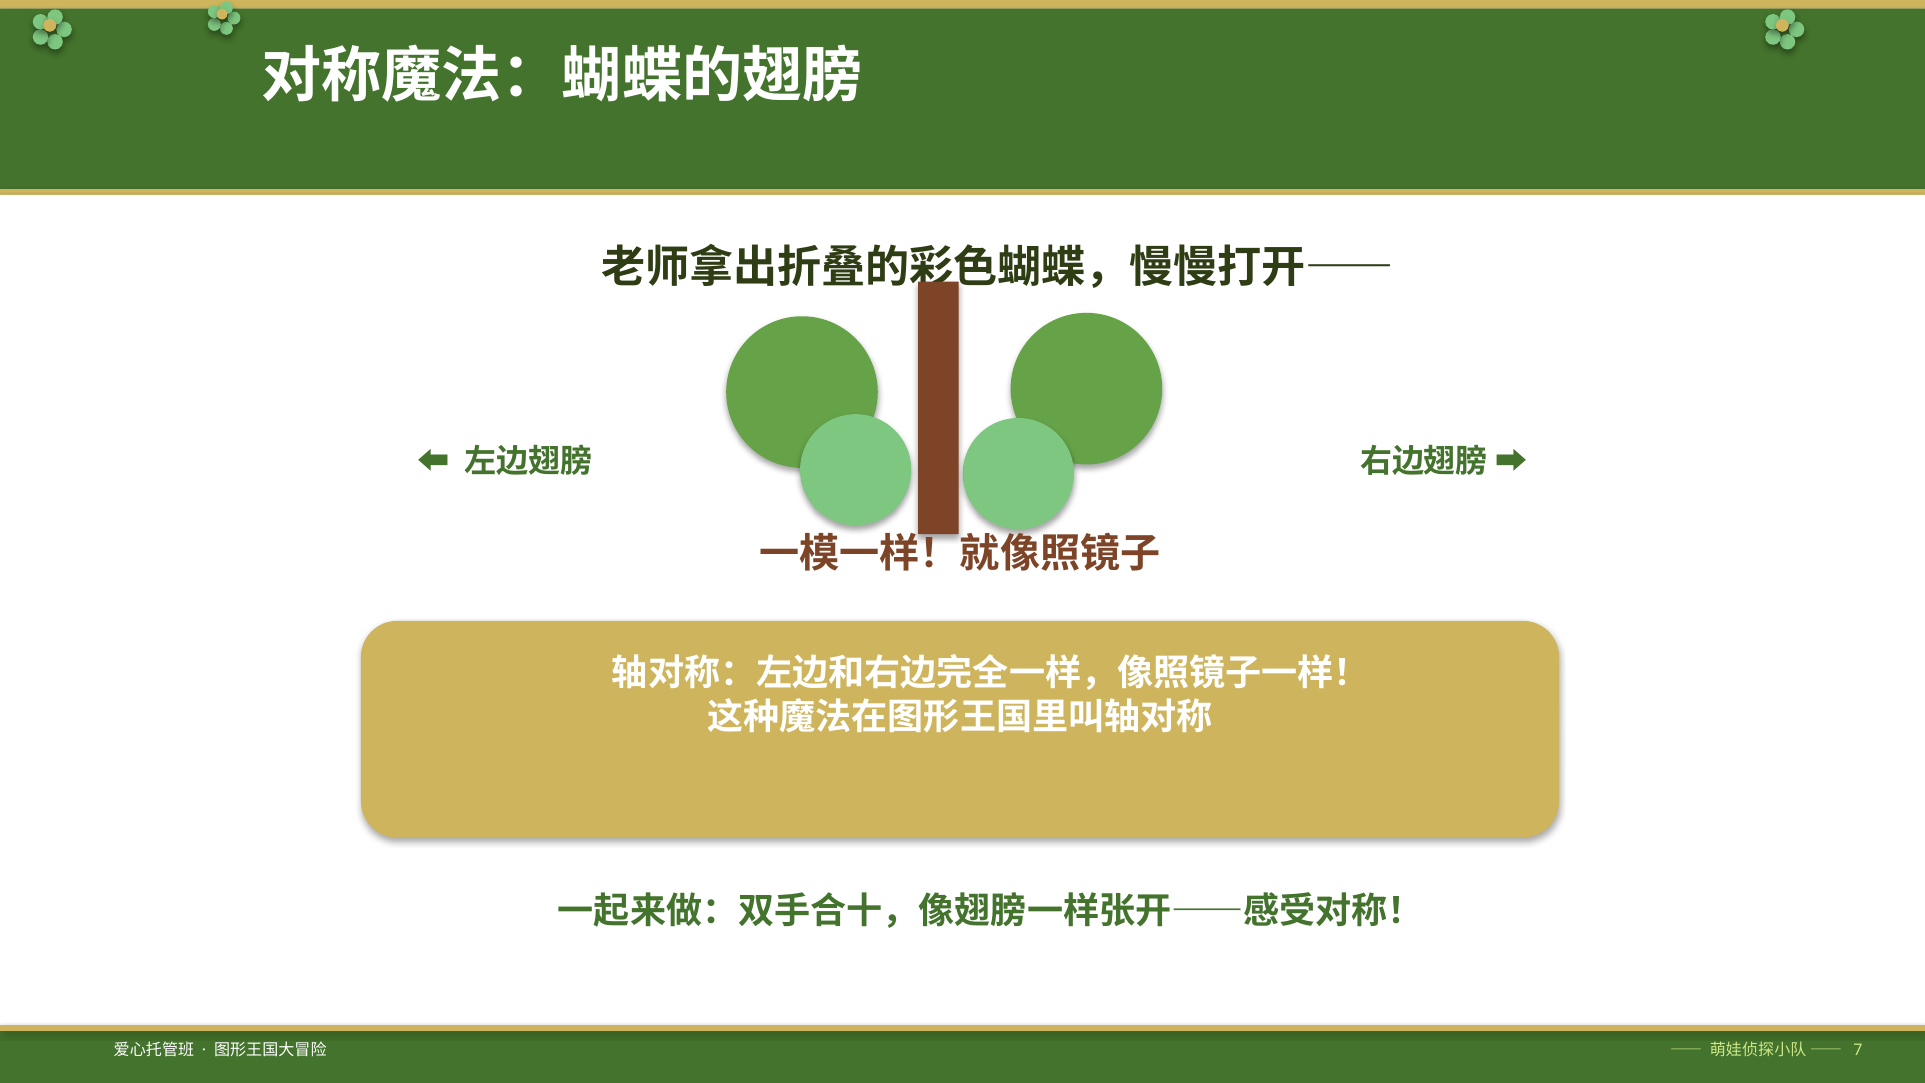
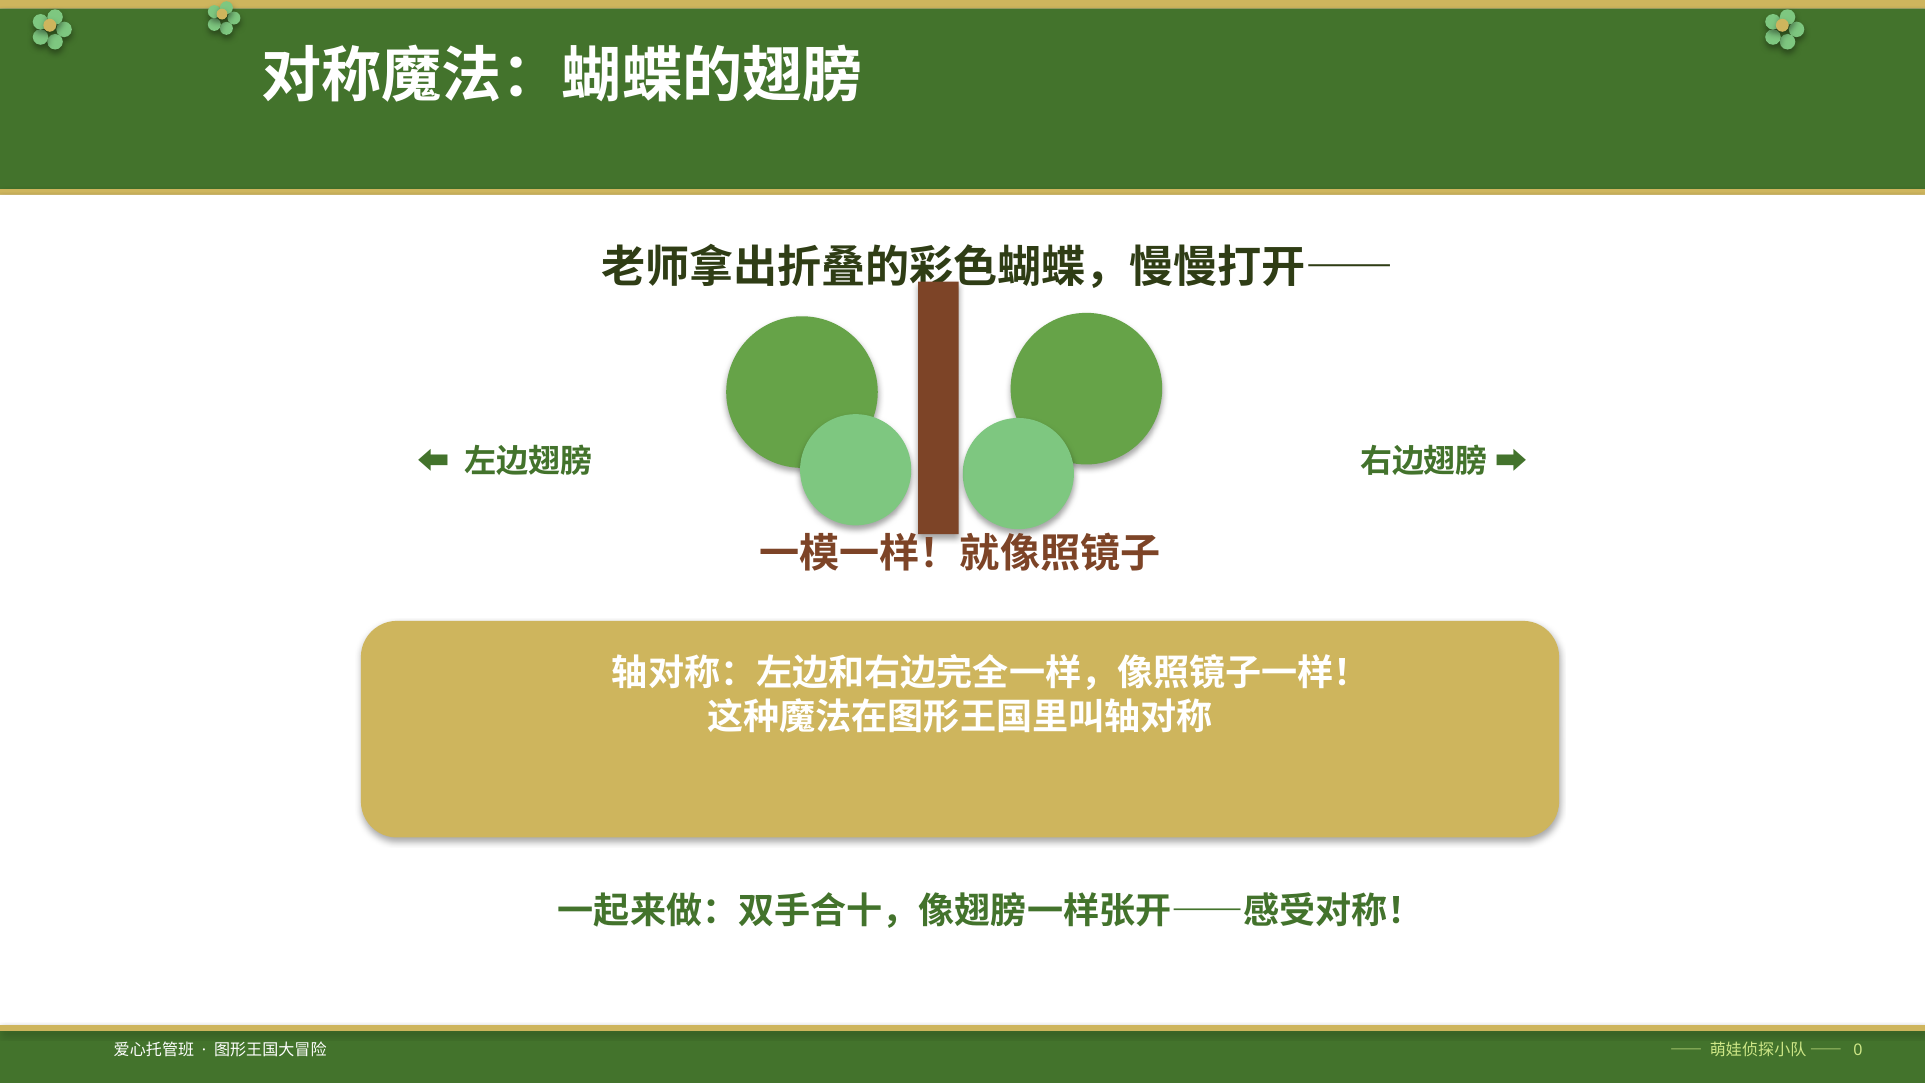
7: 7 -> 0
